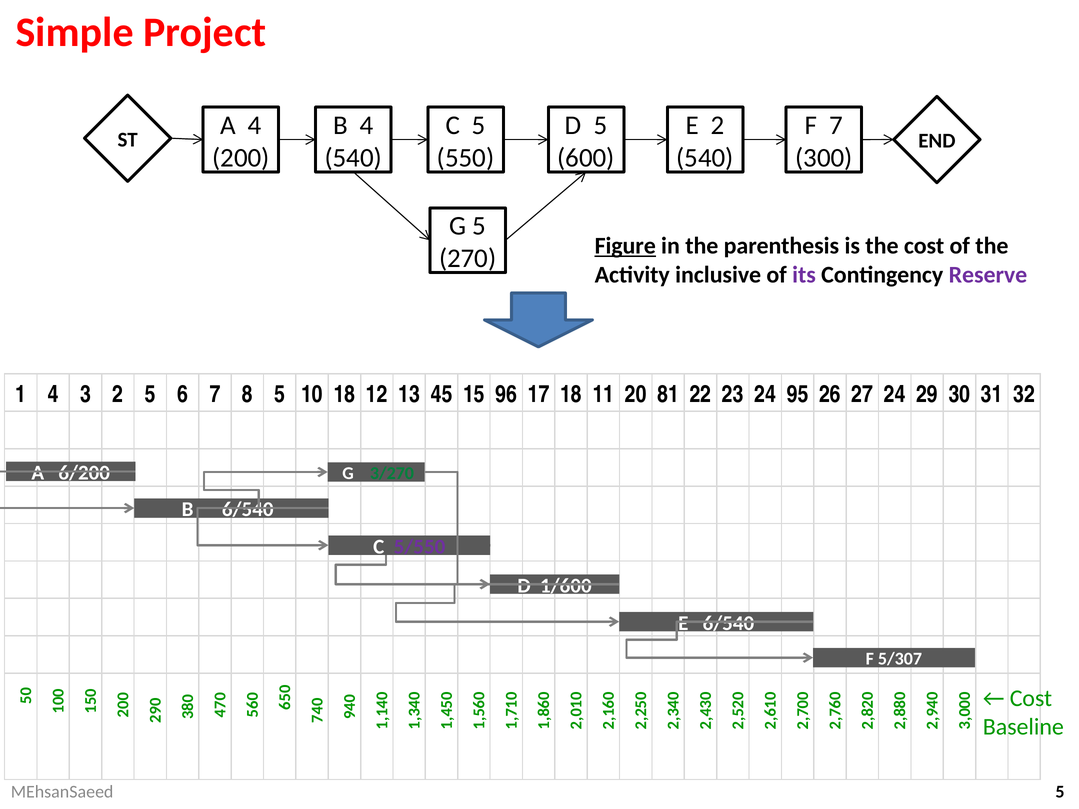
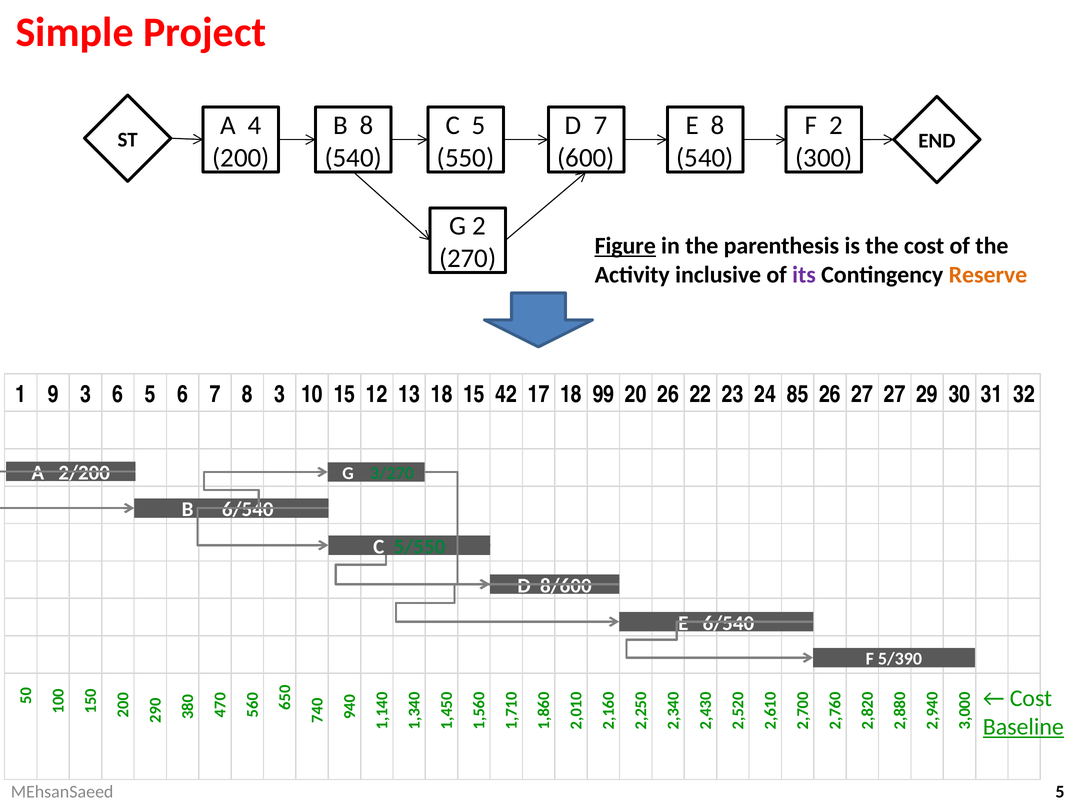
B 4: 4 -> 8
D 5: 5 -> 7
E 2: 2 -> 8
F 7: 7 -> 2
G 5: 5 -> 2
Reserve colour: purple -> orange
4 at (53, 394): 4 -> 9
3 2: 2 -> 6
8 5: 5 -> 3
10 18: 18 -> 15
13 45: 45 -> 18
96: 96 -> 42
11: 11 -> 99
20 81: 81 -> 26
95: 95 -> 85
27 24: 24 -> 27
6/200: 6/200 -> 2/200
5/550 colour: purple -> green
1/600: 1/600 -> 8/600
5/307: 5/307 -> 5/390
Baseline underline: none -> present
